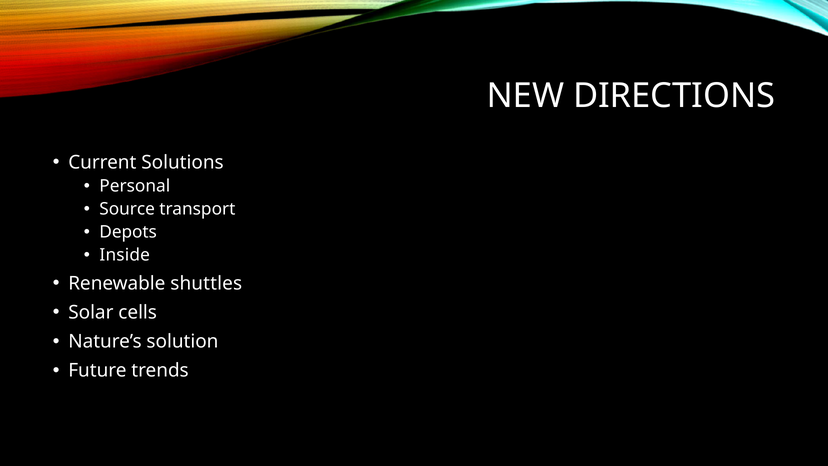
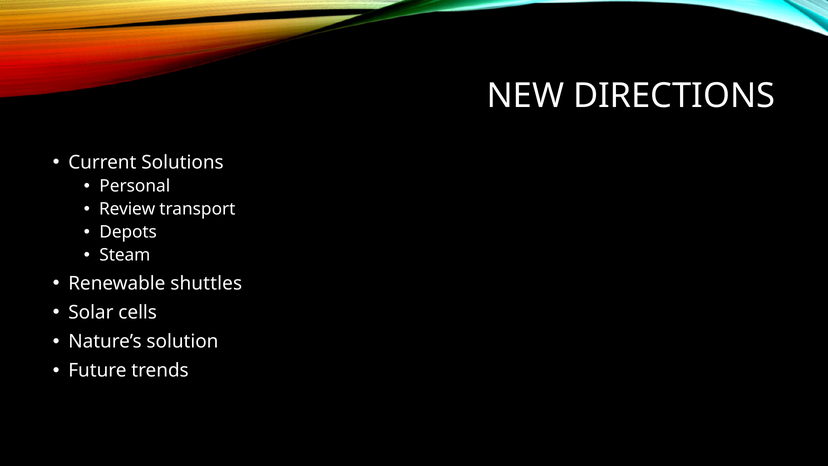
Source: Source -> Review
Inside: Inside -> Steam
